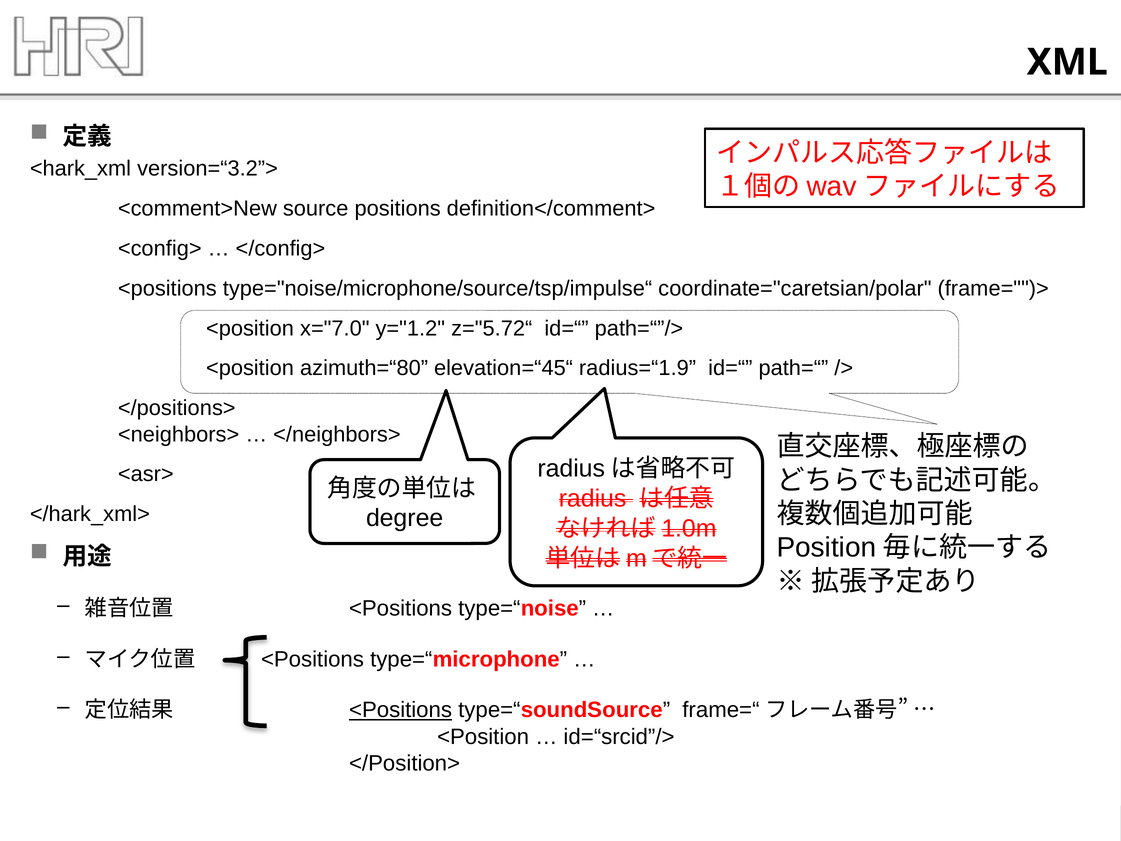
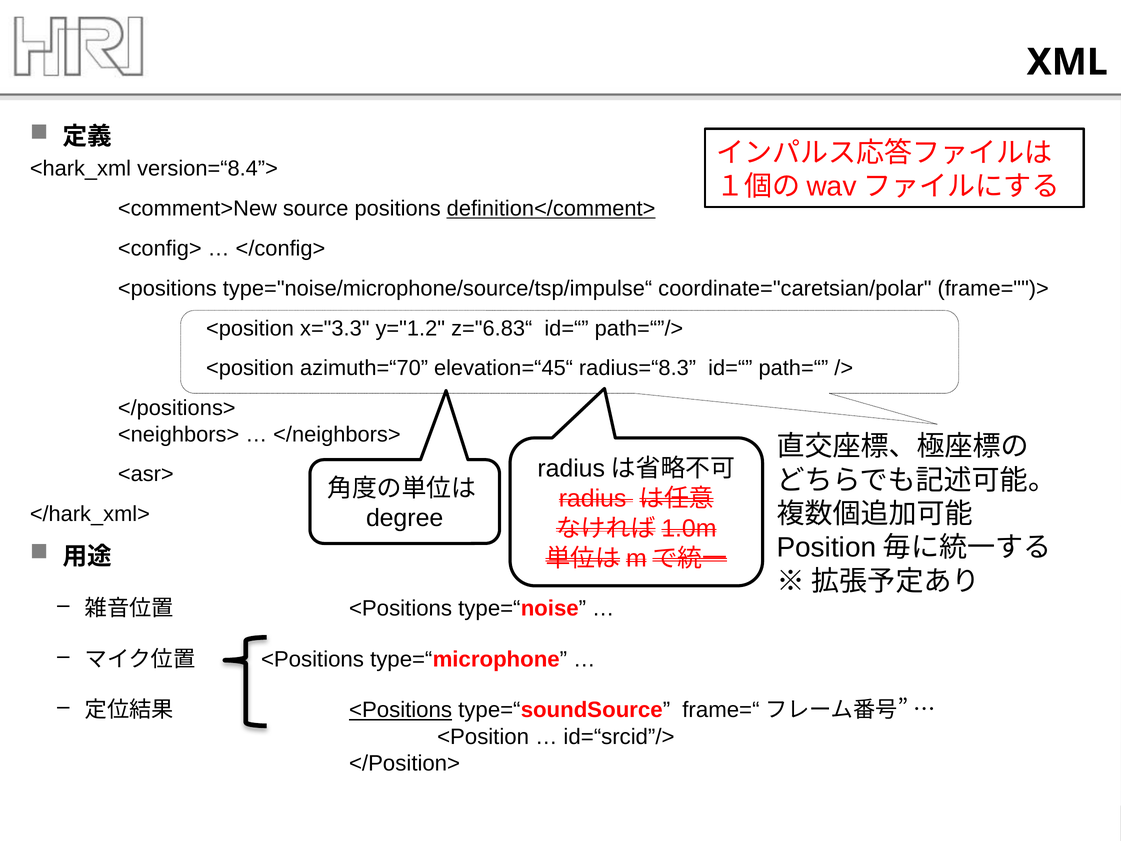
version=“3.2”>: version=“3.2”> -> version=“8.4”>
definition</comment> underline: none -> present
x="7.0: x="7.0 -> x="3.3
z="5.72“: z="5.72“ -> z="6.83“
azimuth=“80: azimuth=“80 -> azimuth=“70
radius=“1.9: radius=“1.9 -> radius=“8.3
